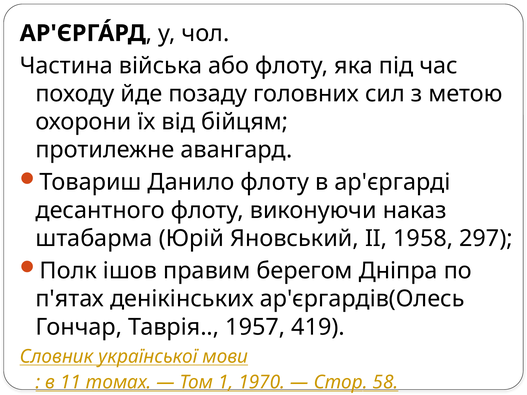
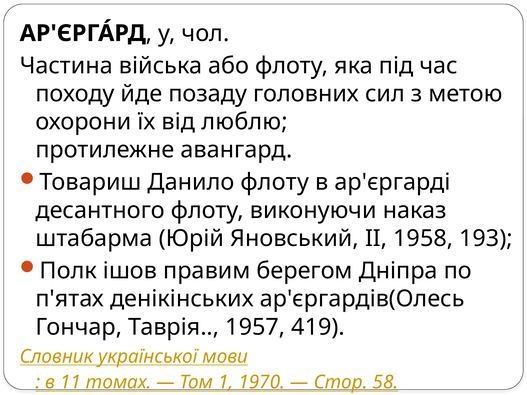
бійцям: бійцям -> люблю
297: 297 -> 193
